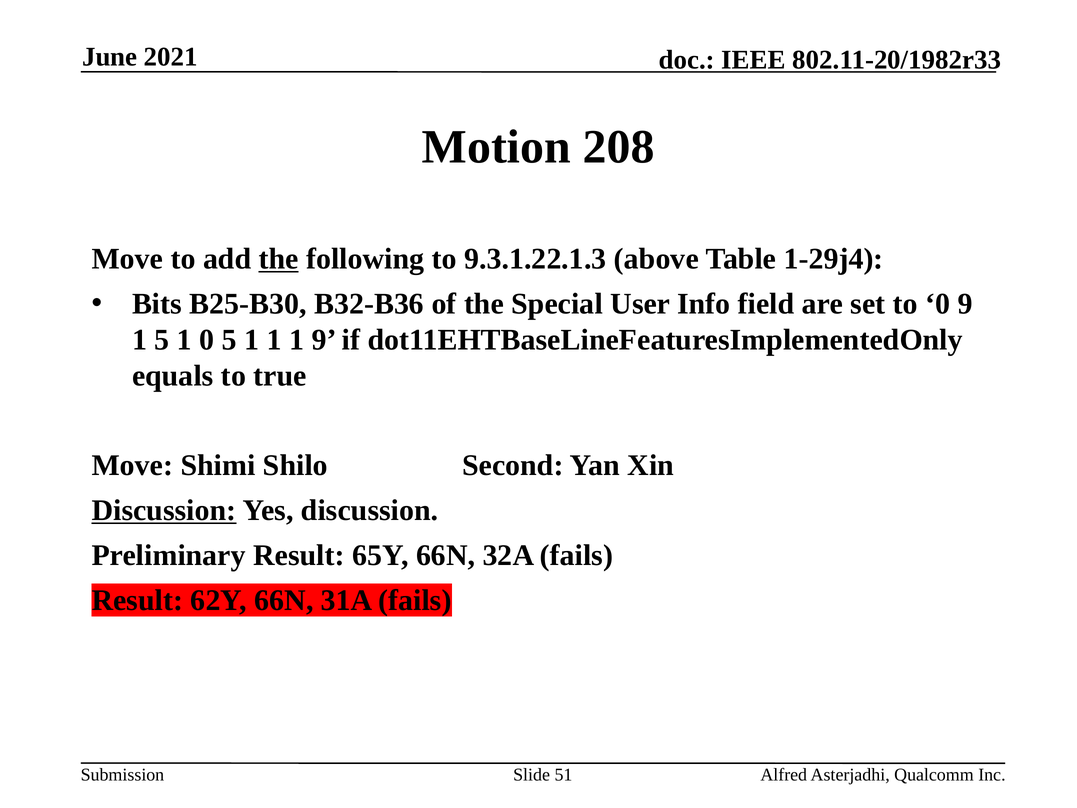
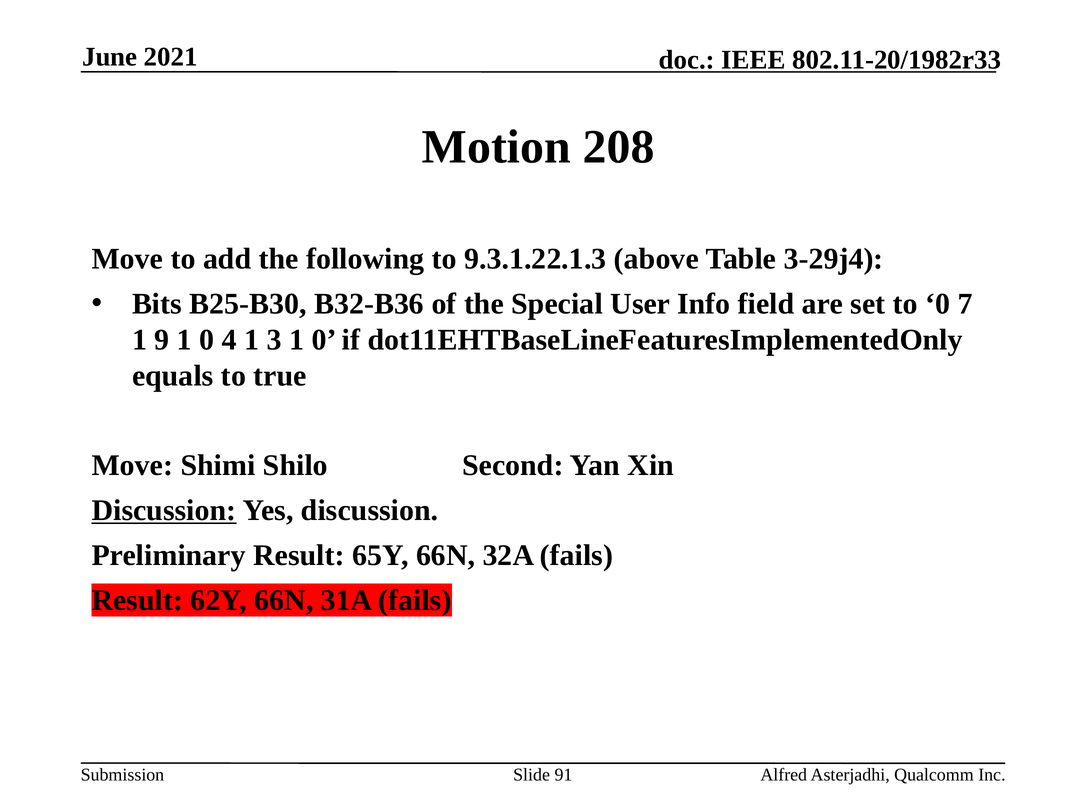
the at (279, 259) underline: present -> none
1-29j4: 1-29j4 -> 3-29j4
0 9: 9 -> 7
1 5: 5 -> 9
0 5: 5 -> 4
1 at (274, 340): 1 -> 3
9 at (324, 340): 9 -> 0
51: 51 -> 91
